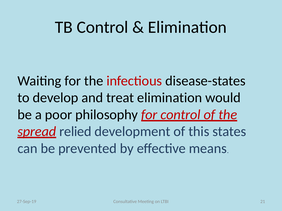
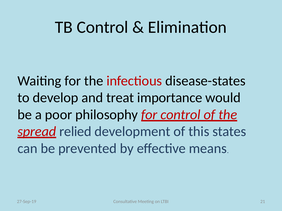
treat elimination: elimination -> importance
